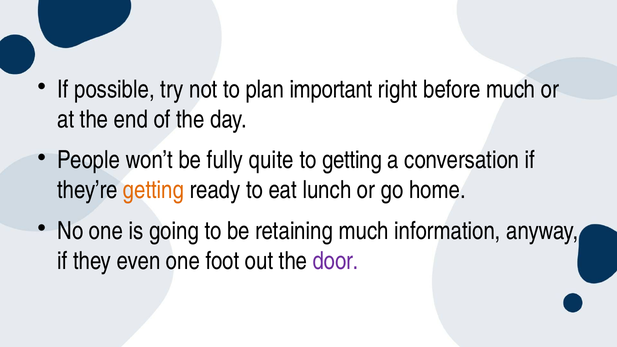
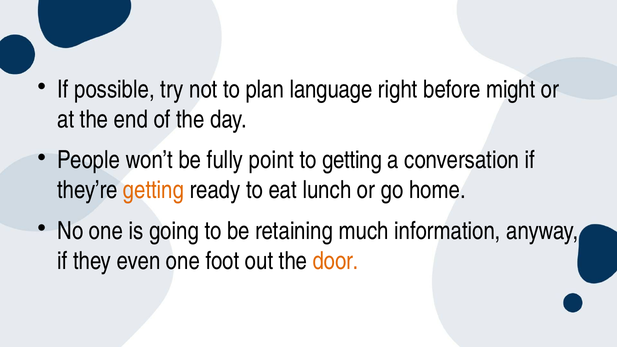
important: important -> language
before much: much -> might
quite: quite -> point
door colour: purple -> orange
